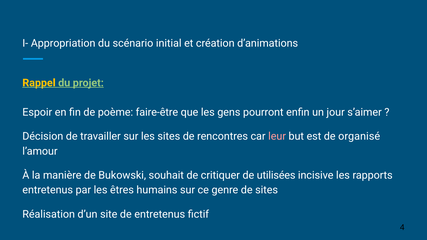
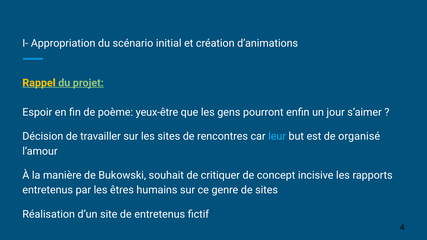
faire-être: faire-être -> yeux-être
leur colour: pink -> light blue
utilisées: utilisées -> concept
